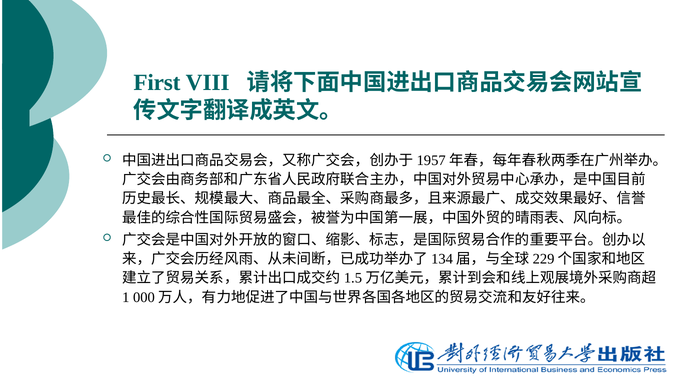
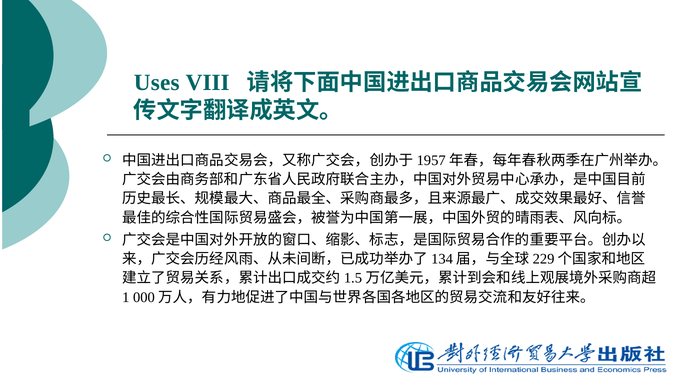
First: First -> Uses
